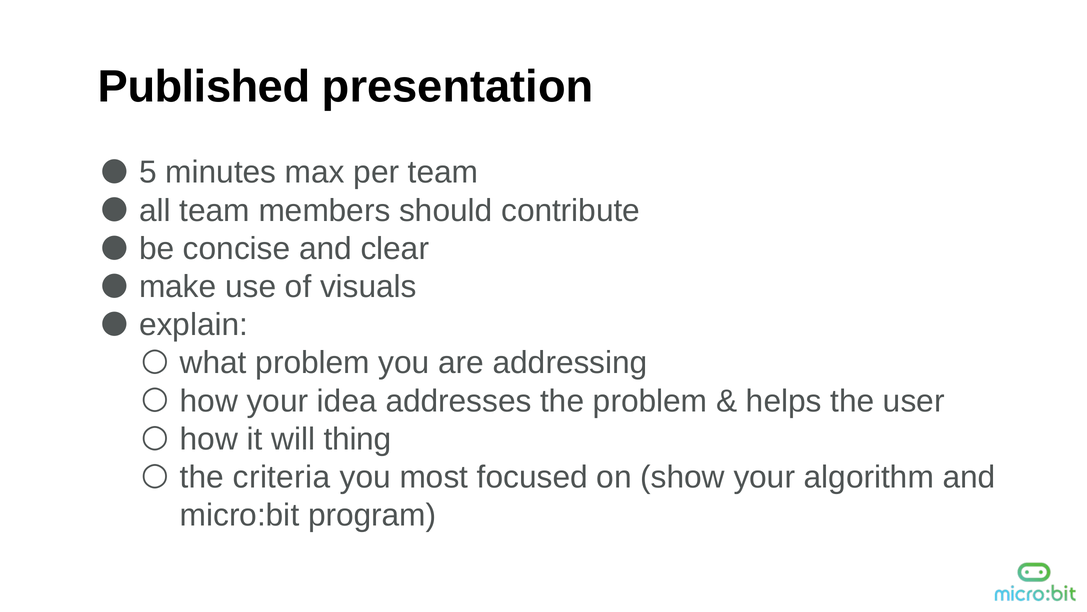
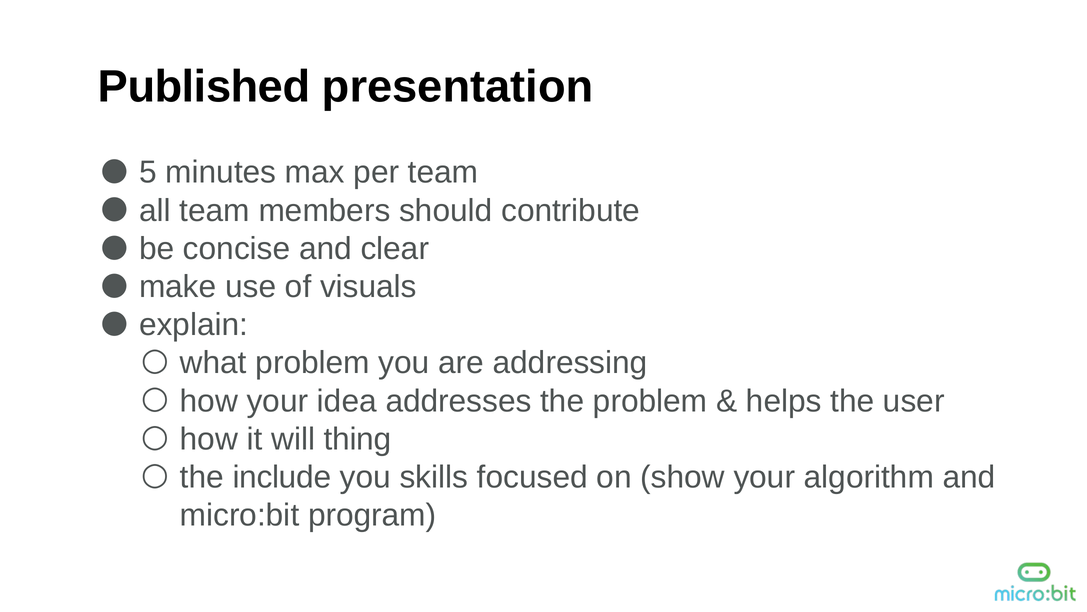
criteria: criteria -> include
most: most -> skills
